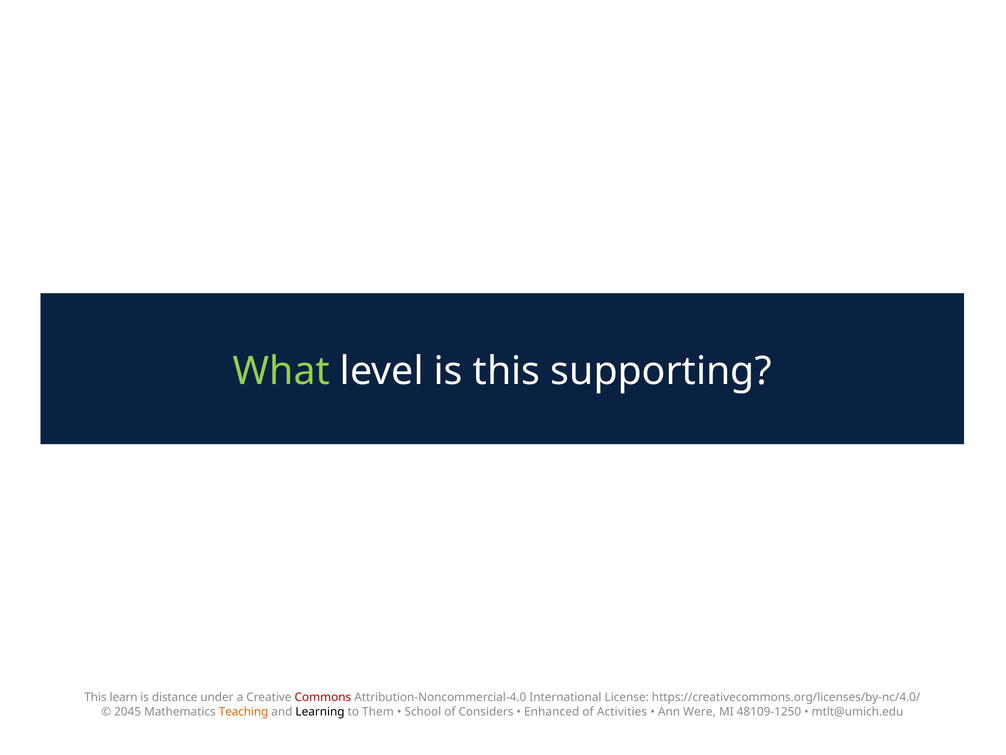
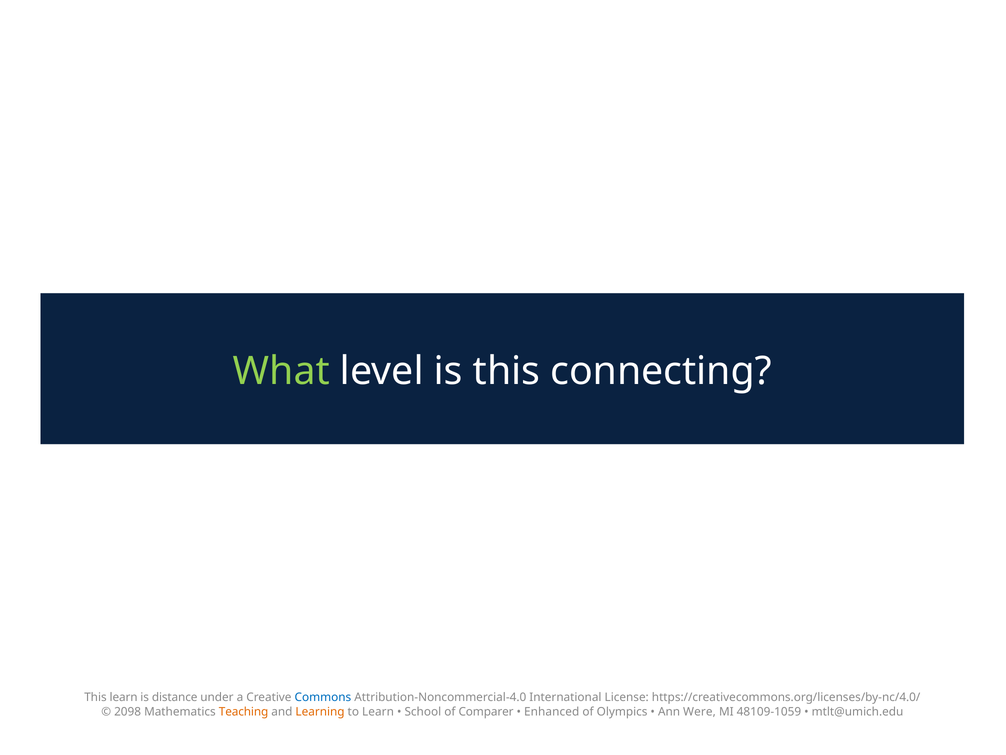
supporting: supporting -> connecting
Commons colour: red -> blue
2045: 2045 -> 2098
Learning colour: black -> orange
to Them: Them -> Learn
Considers: Considers -> Comparer
Activities: Activities -> Olympics
48109-1250: 48109-1250 -> 48109-1059
